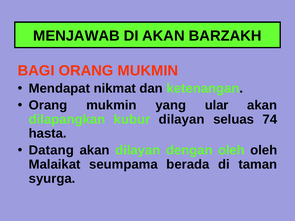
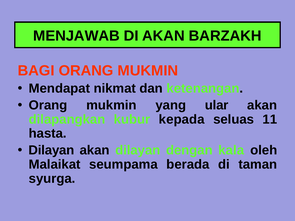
kubur dilayan: dilayan -> kepada
74: 74 -> 11
Datang at (51, 150): Datang -> Dilayan
dengan oleh: oleh -> kala
